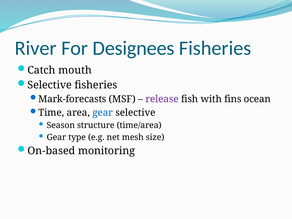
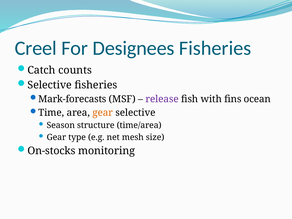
River: River -> Creel
mouth: mouth -> counts
gear at (103, 113) colour: blue -> orange
On-based: On-based -> On-stocks
